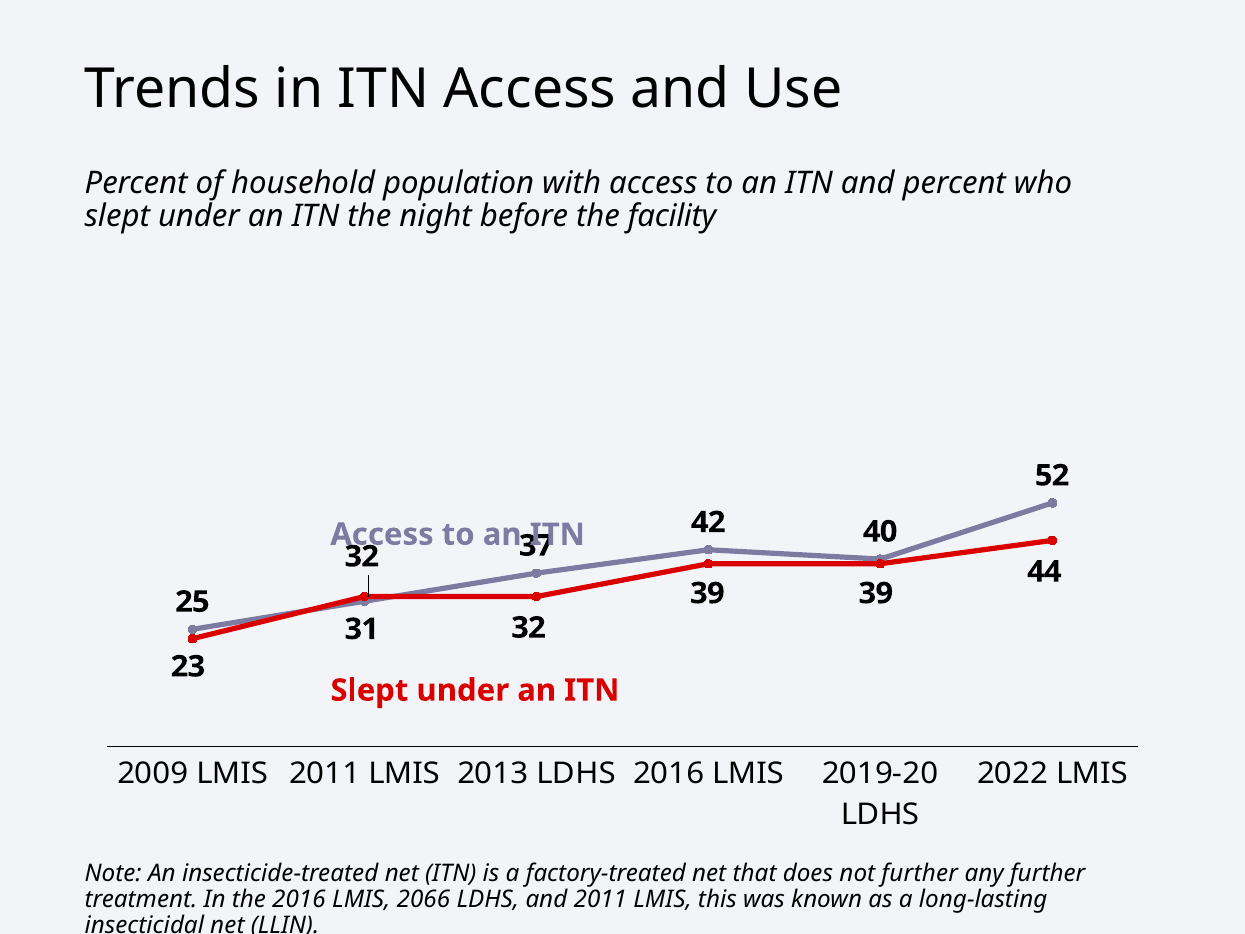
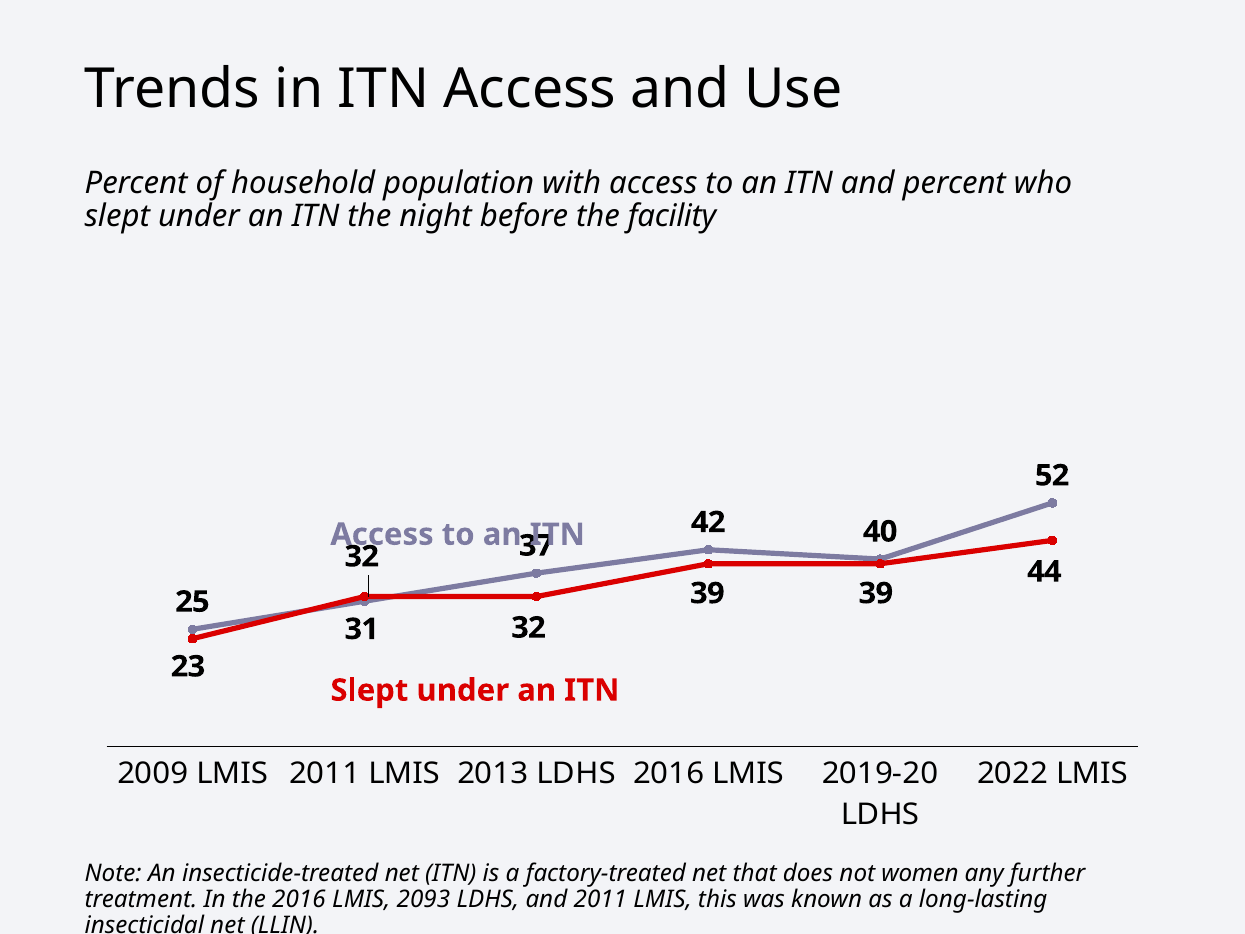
not further: further -> women
2066: 2066 -> 2093
